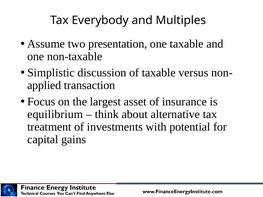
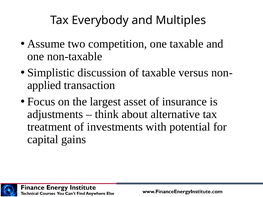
presentation: presentation -> competition
equilibrium: equilibrium -> adjustments
